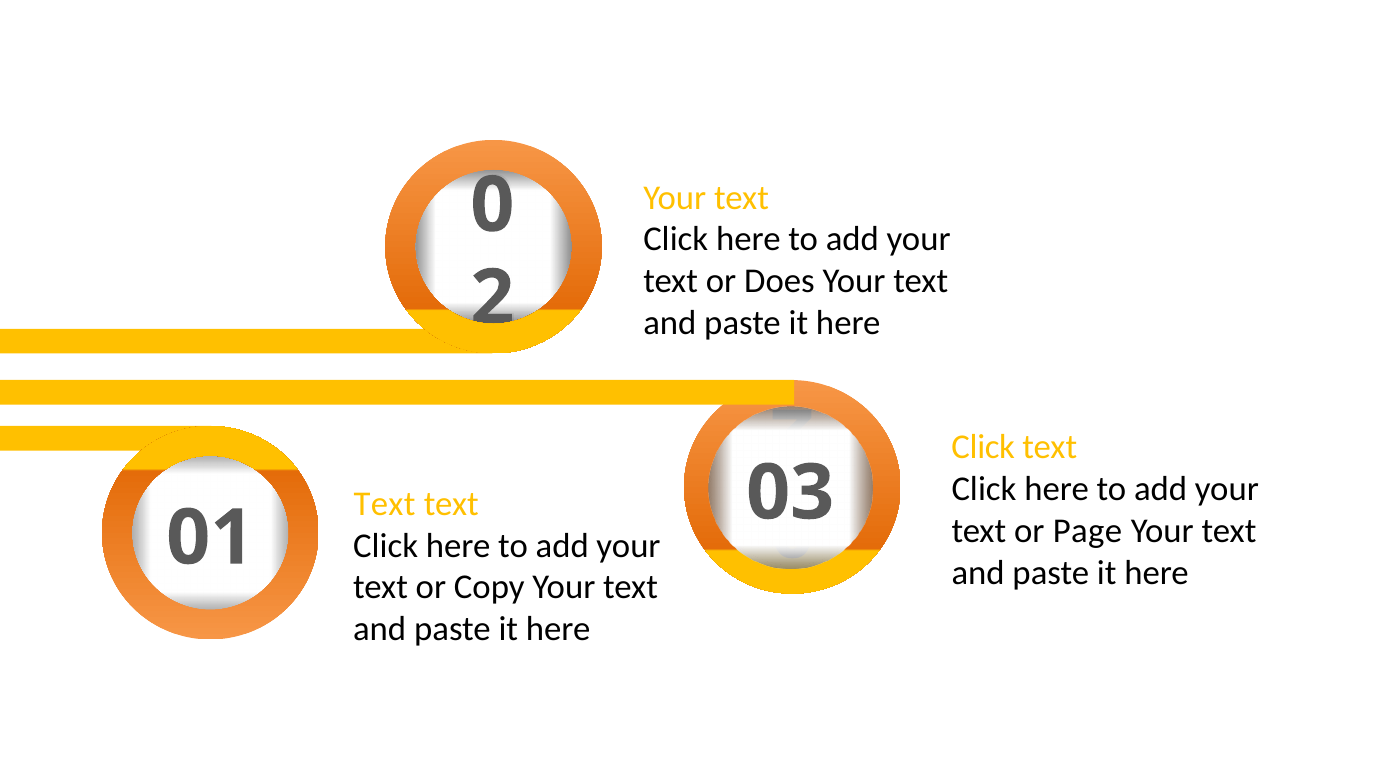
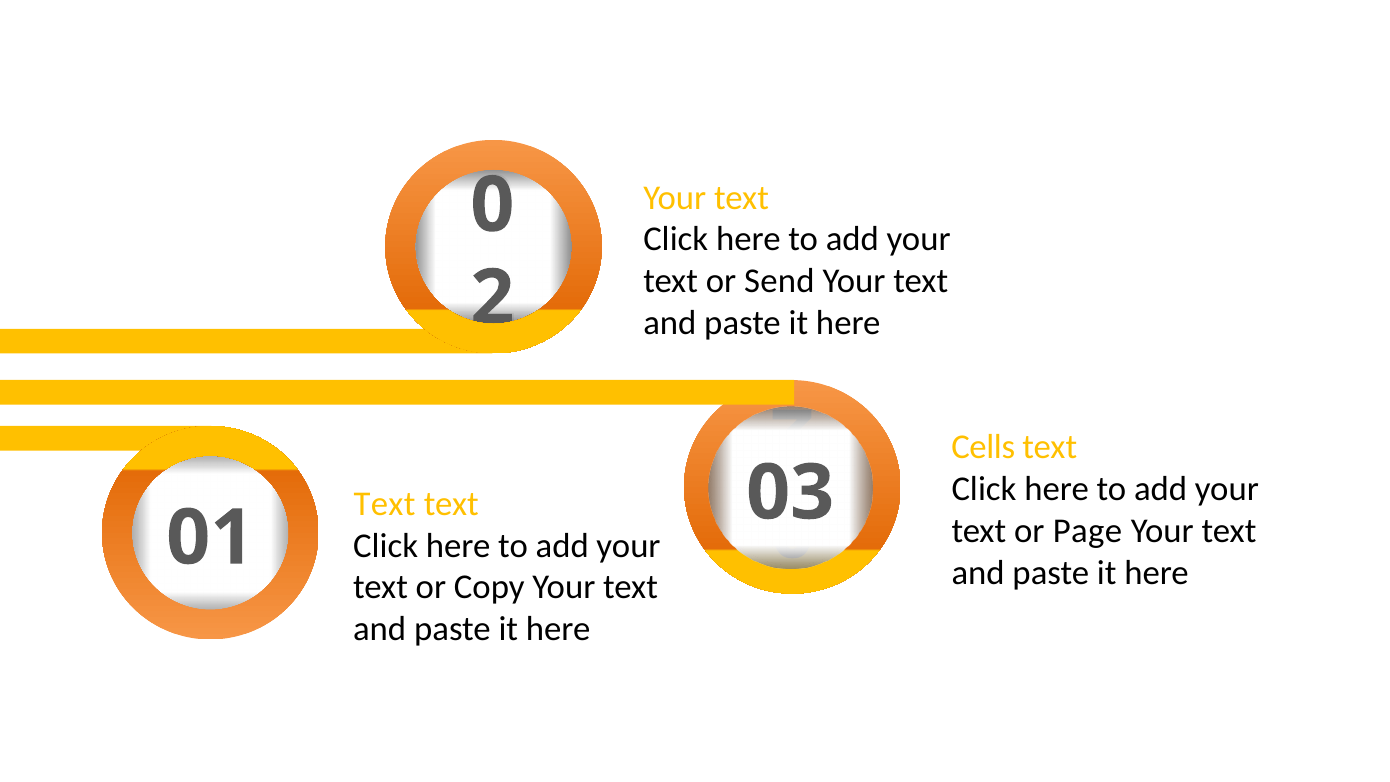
Does: Does -> Send
Click at (983, 447): Click -> Cells
